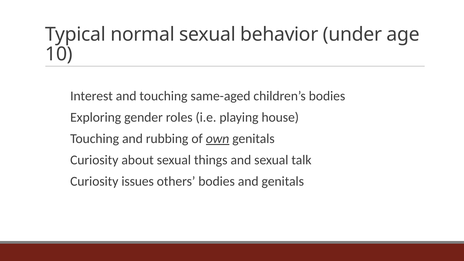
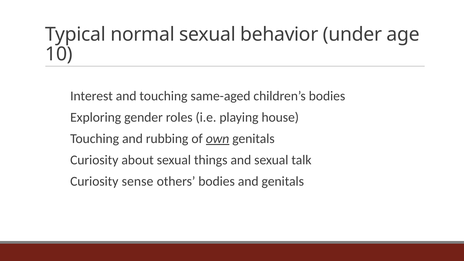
issues: issues -> sense
